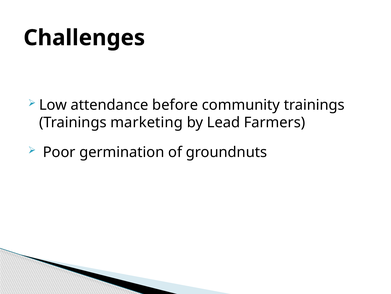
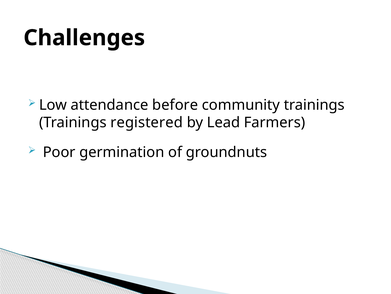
marketing: marketing -> registered
